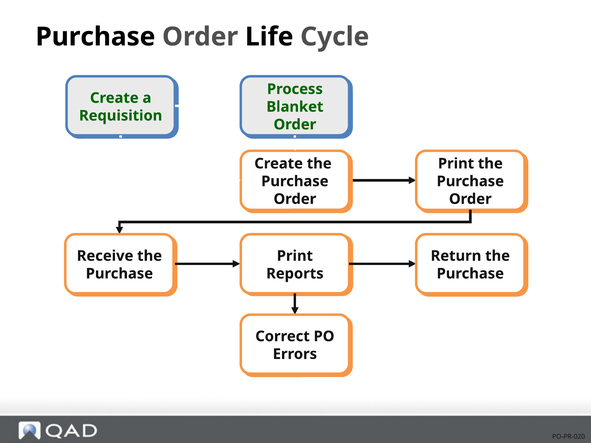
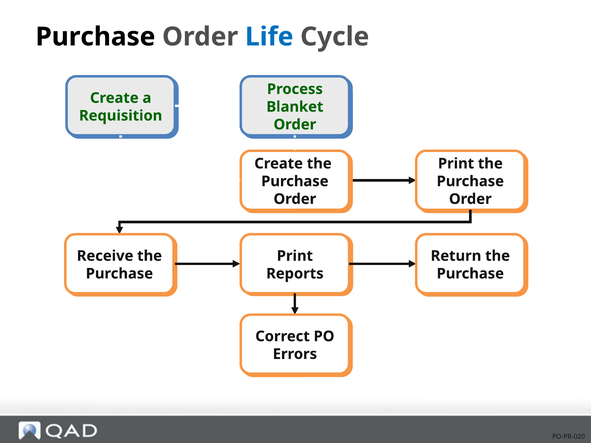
Life colour: black -> blue
